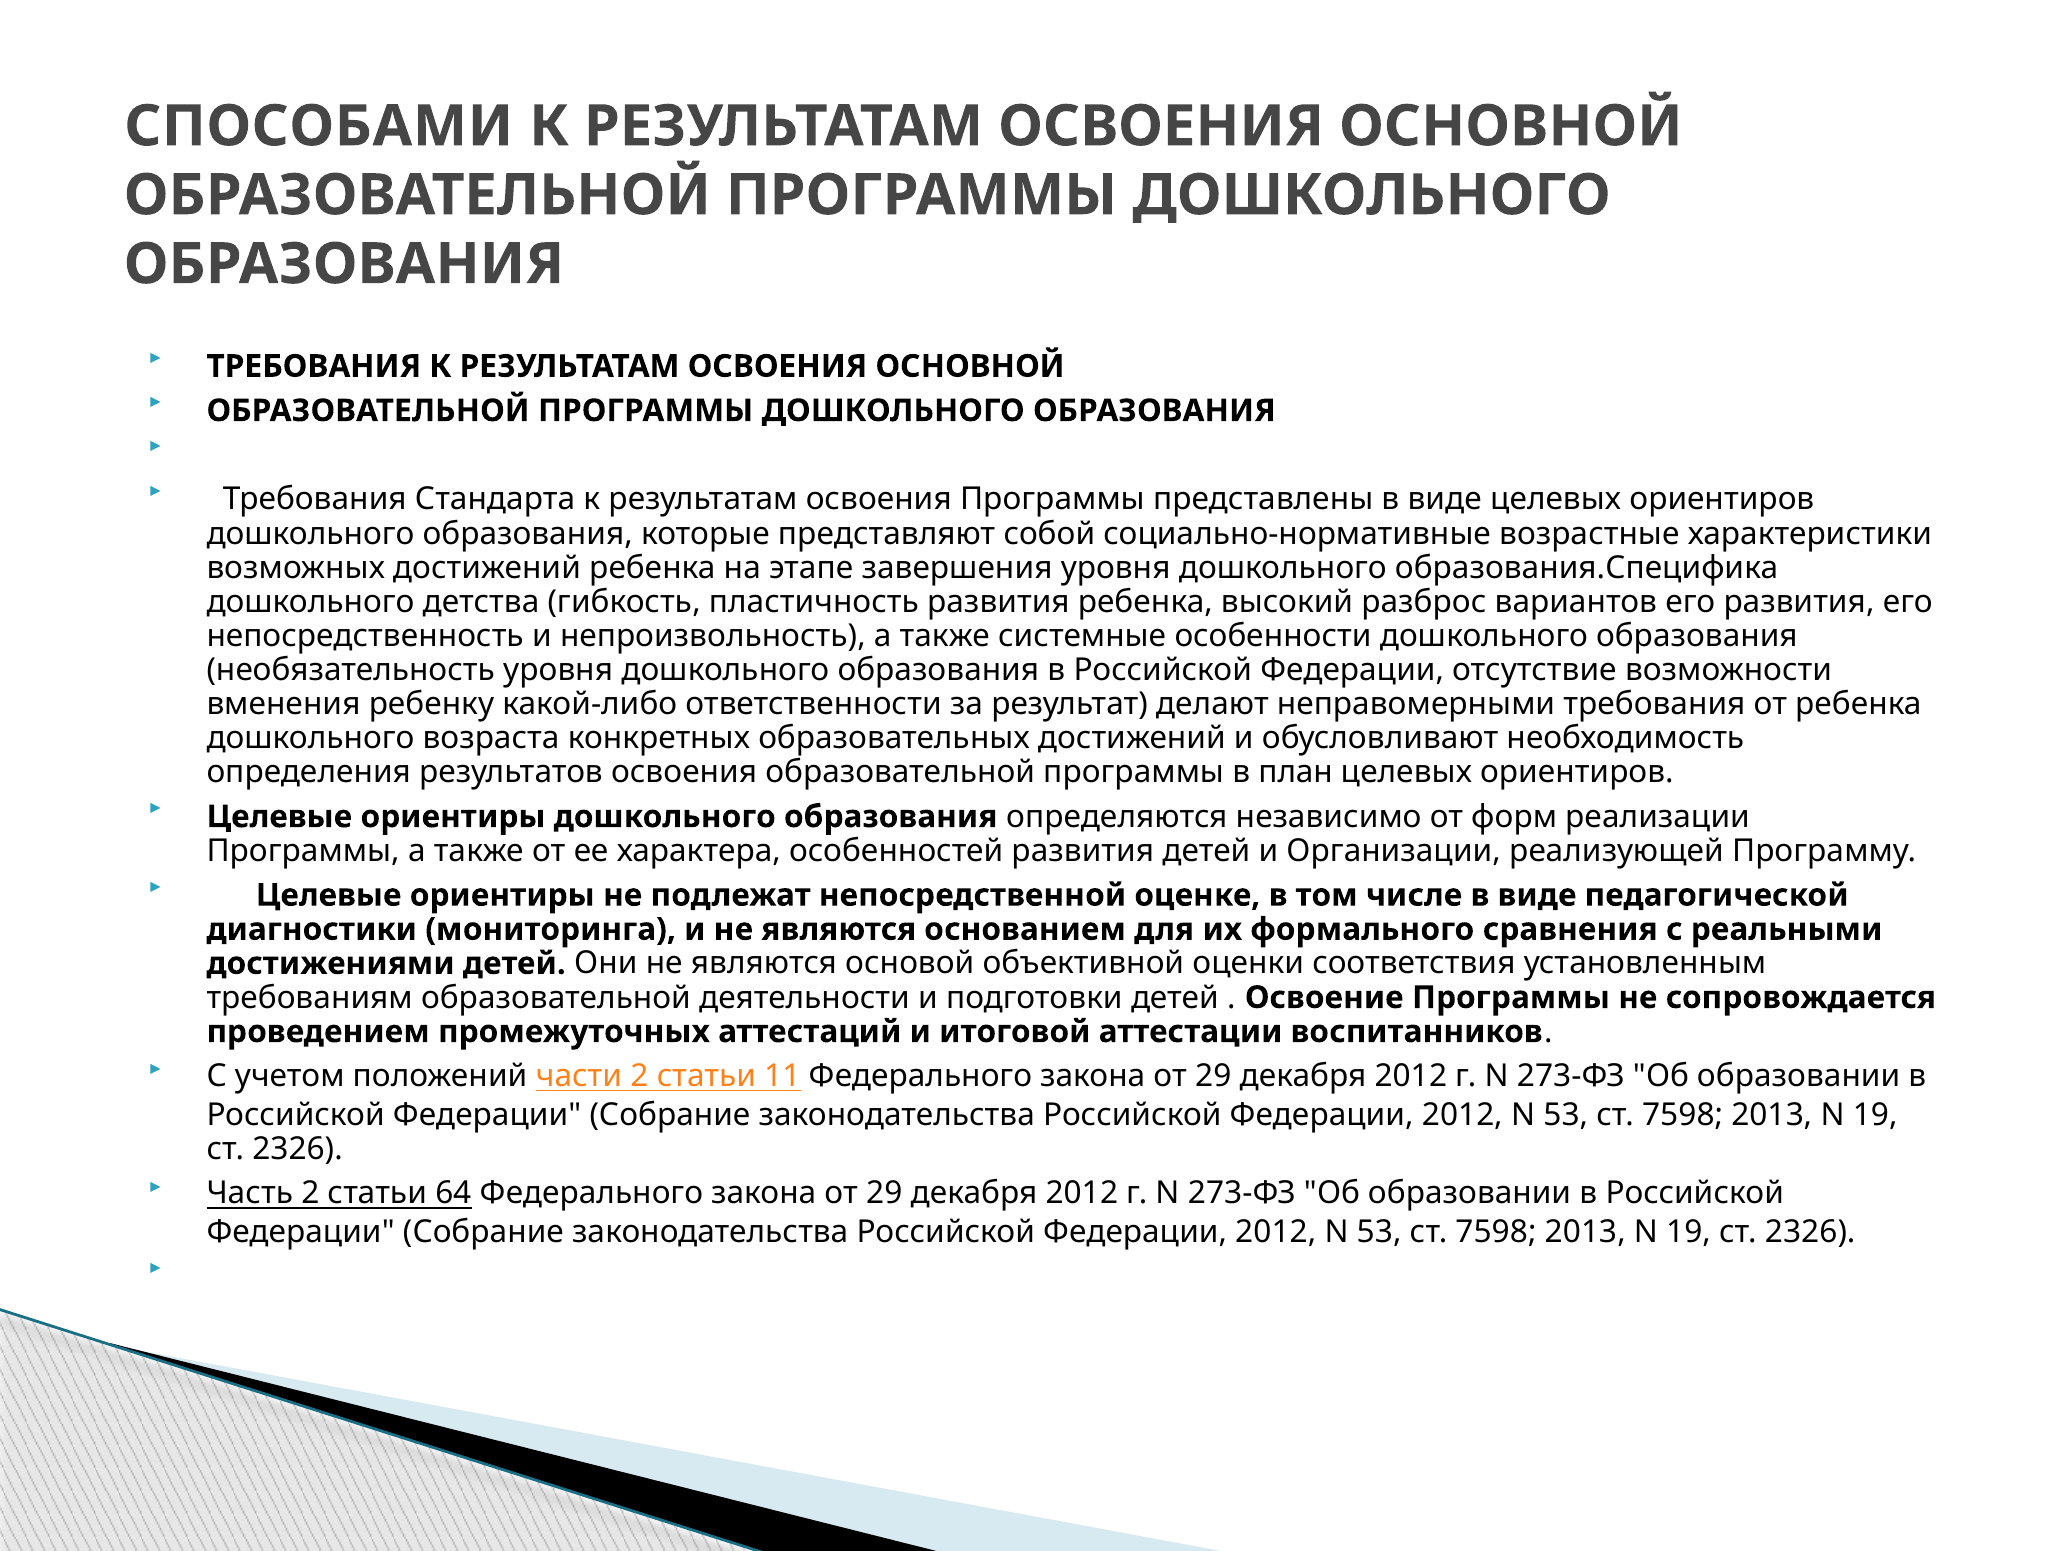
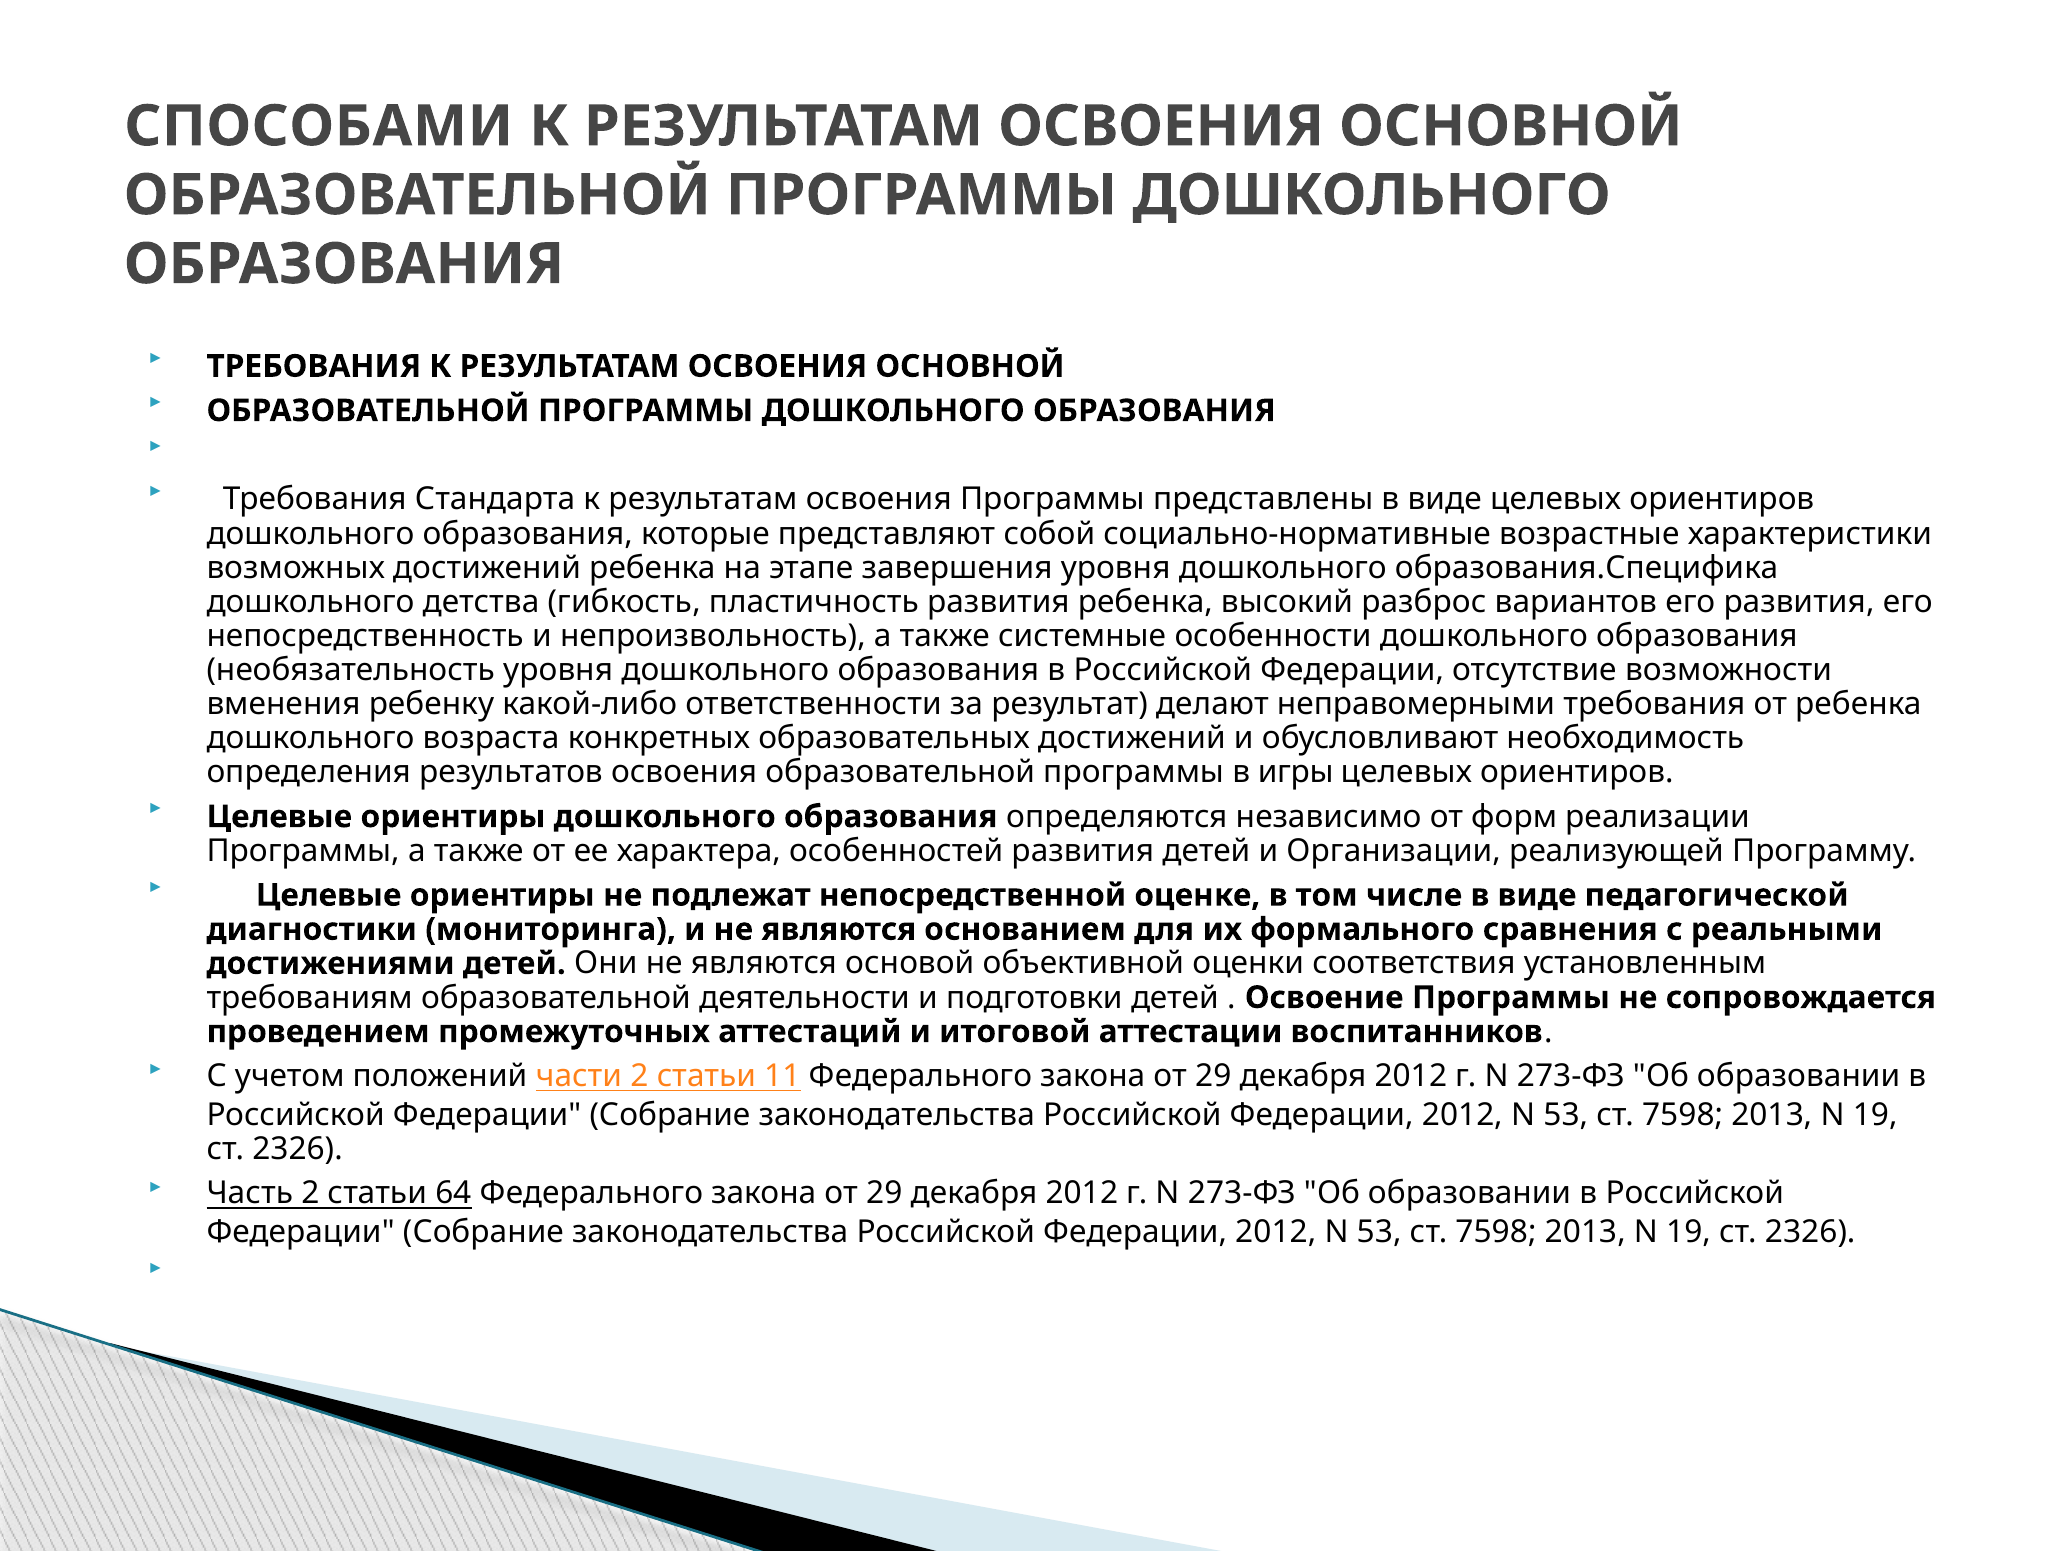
план: план -> игры
